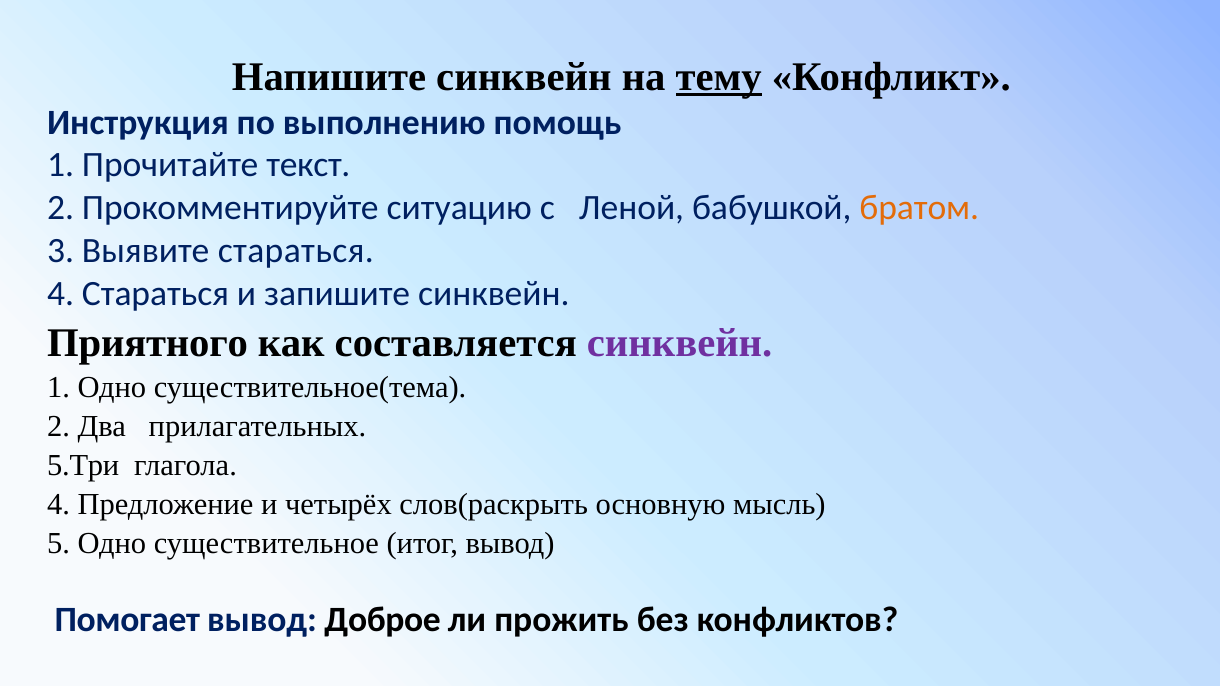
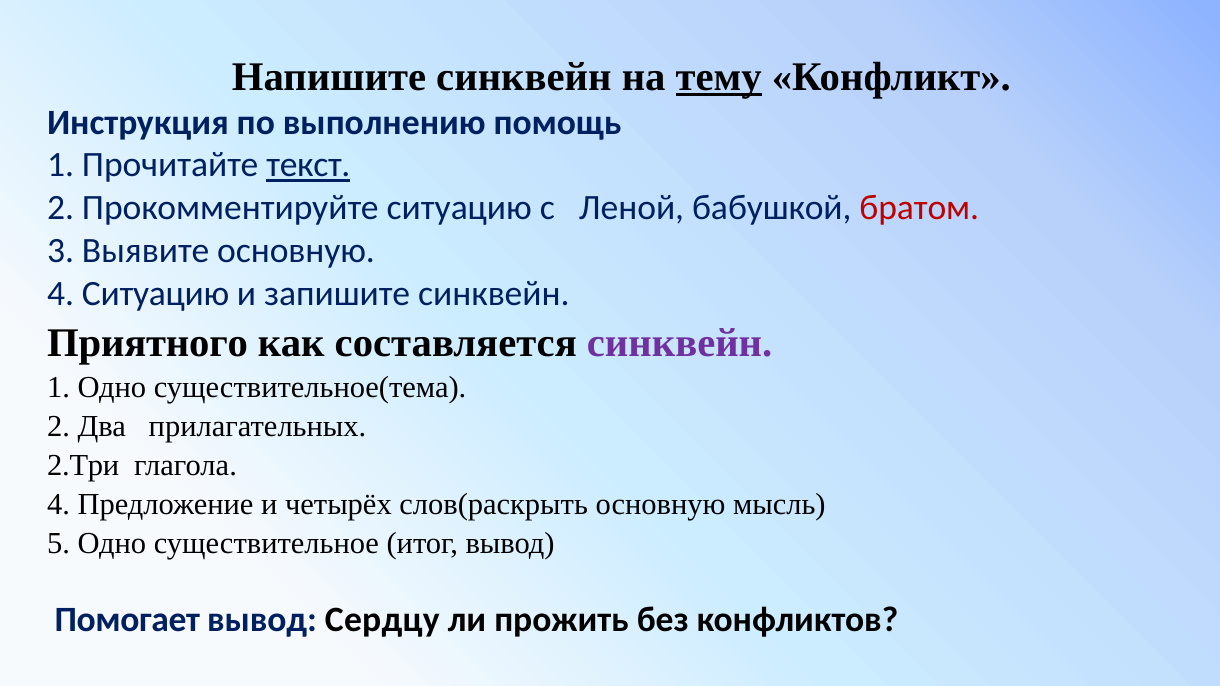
текст underline: none -> present
братом colour: orange -> red
Выявите стараться: стараться -> основную
4 Стараться: Стараться -> Ситуацию
5.Три: 5.Три -> 2.Три
Доброе: Доброе -> Сердцу
